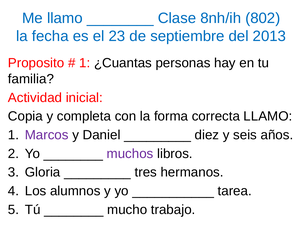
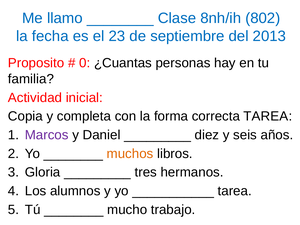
1 at (85, 63): 1 -> 0
correcta LLAMO: LLAMO -> TAREA
muchos colour: purple -> orange
